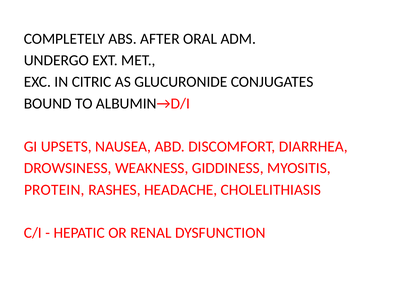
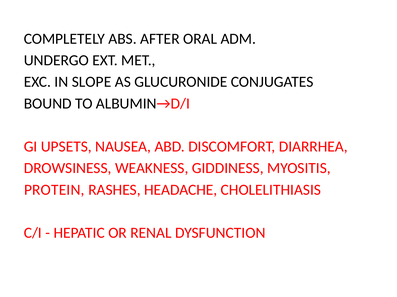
CITRIC: CITRIC -> SLOPE
